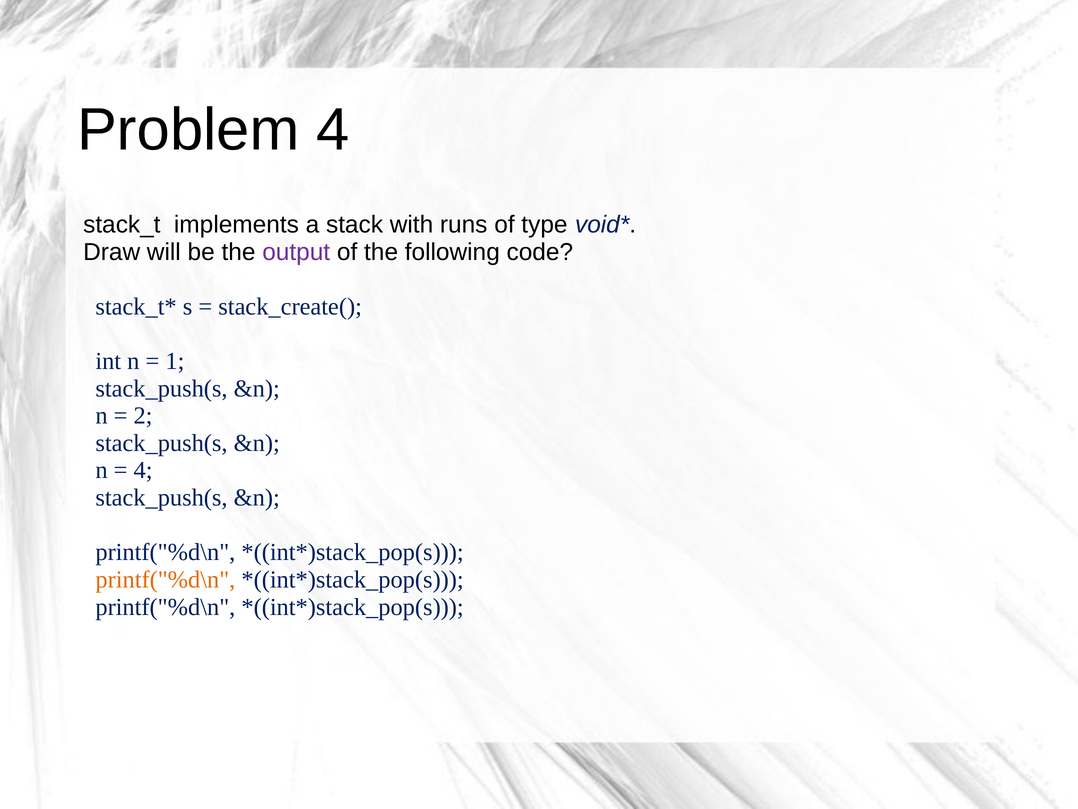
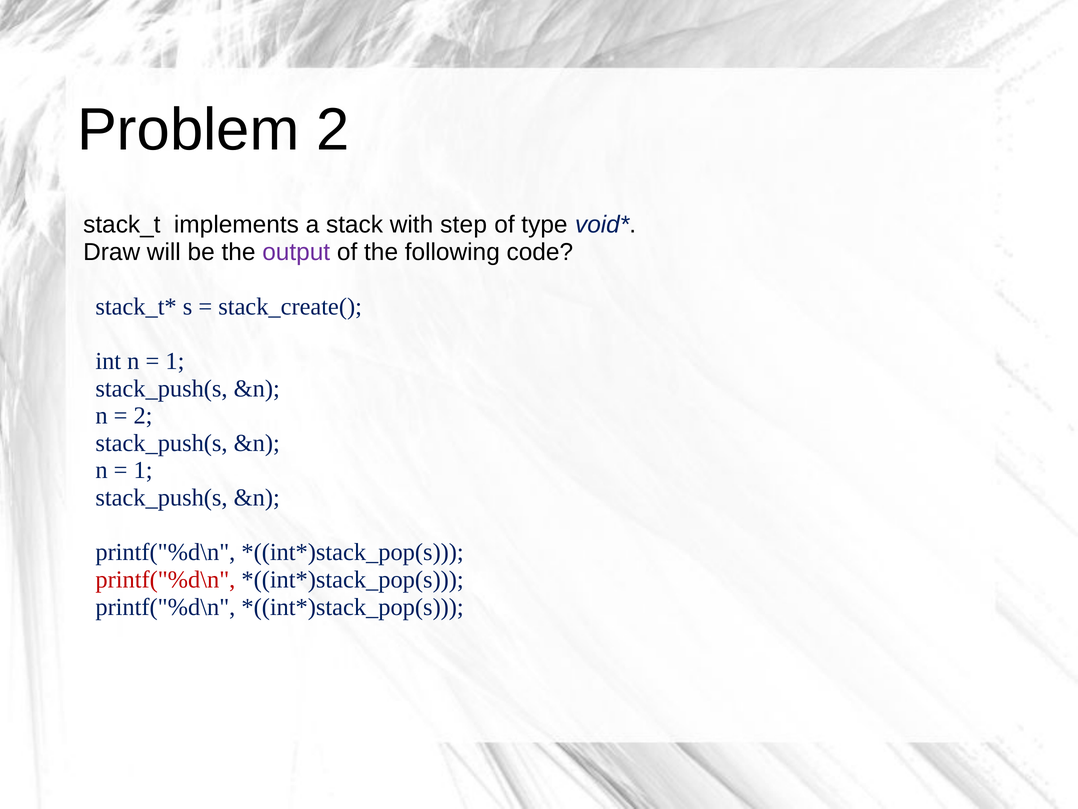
Problem 4: 4 -> 2
runs: runs -> step
4 at (143, 470): 4 -> 1
printf("%d\n at (165, 579) colour: orange -> red
